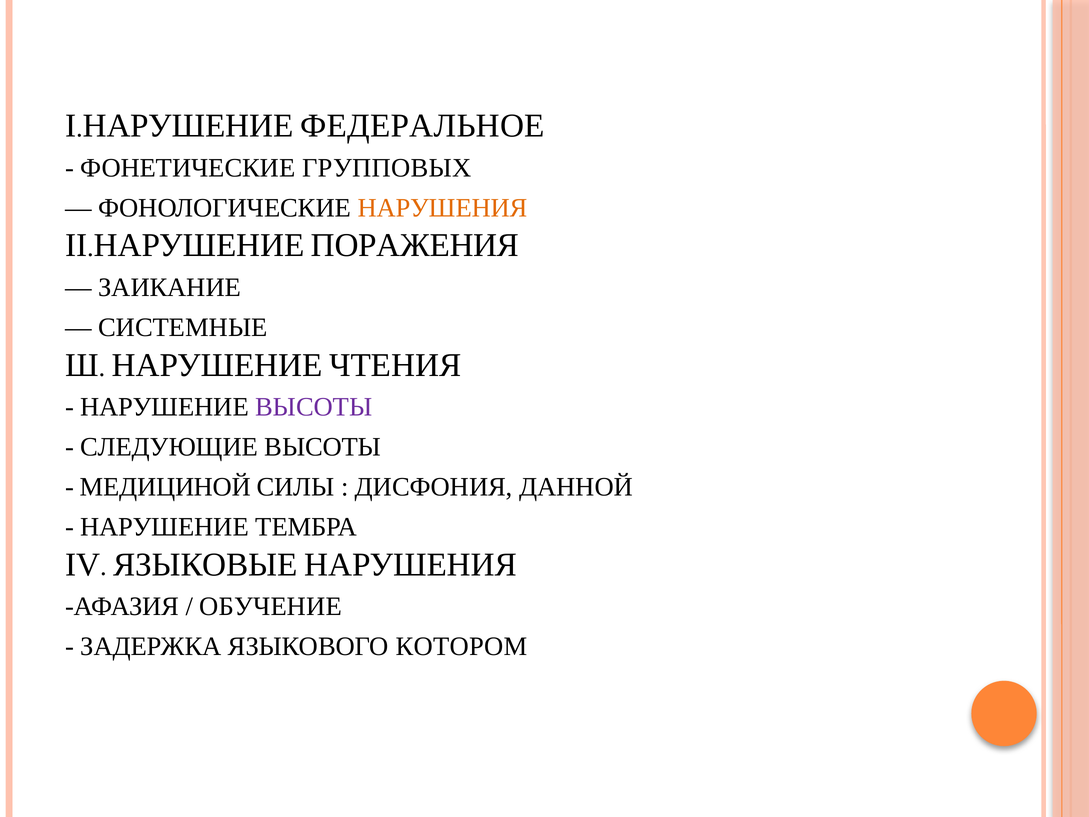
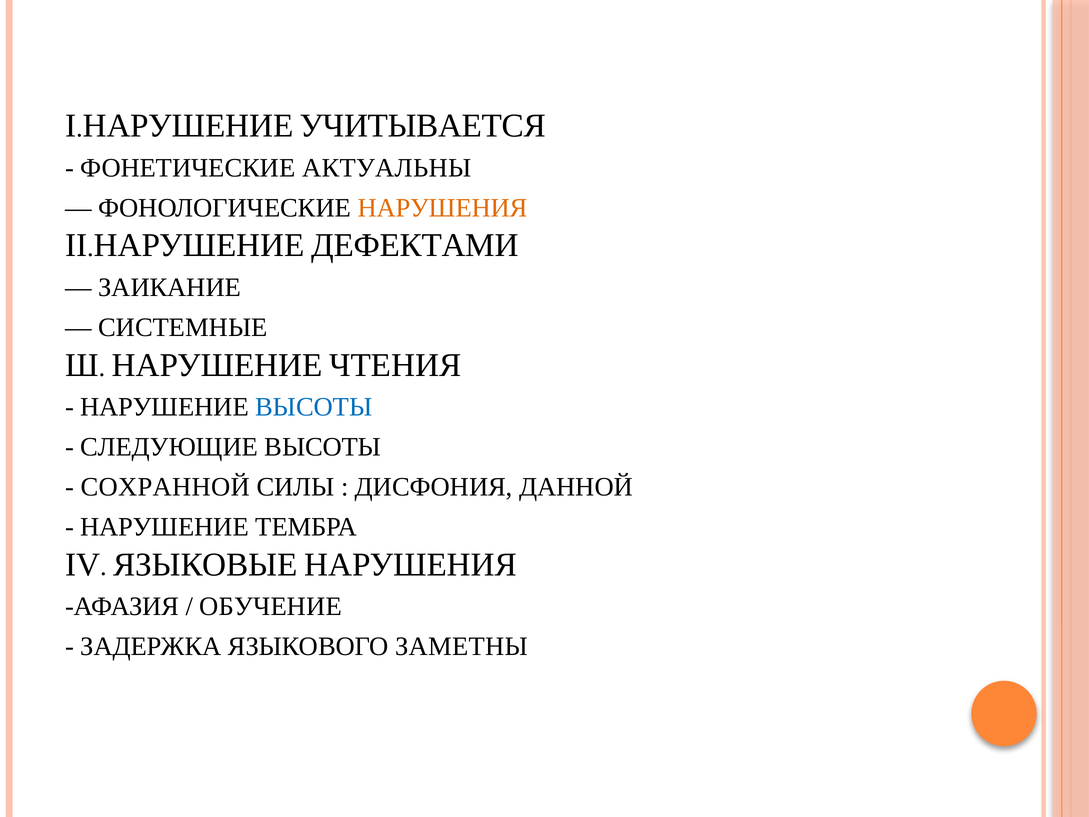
ФЕДЕРАЛЬНОЕ: ФЕДЕРАЛЬНОЕ -> УЧИТЫВАЕТСЯ
ГРУППОВЫХ: ГРУППОВЫХ -> АКТУАЛЬНЫ
ПОРАЖЕНИЯ: ПОРАЖЕНИЯ -> ДЕФЕКТАМИ
ВЫСОТЫ at (314, 407) colour: purple -> blue
МЕДИЦИНОЙ: МЕДИЦИНОЙ -> СОХРАННОЙ
КОТОРОМ: КОТОРОМ -> ЗАМЕТНЫ
